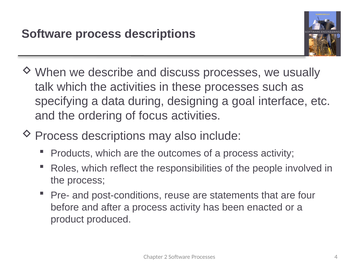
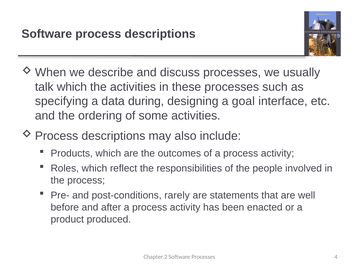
focus: focus -> some
reuse: reuse -> rarely
four: four -> well
